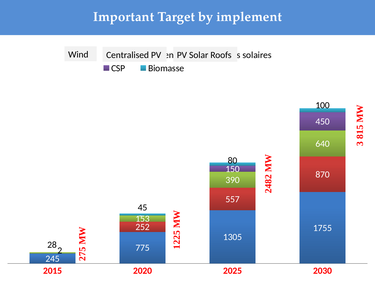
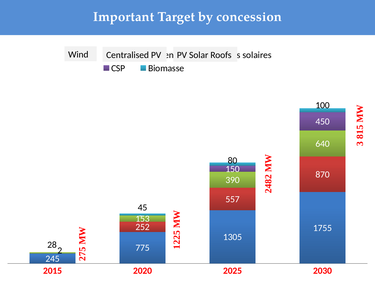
implement: implement -> concession
